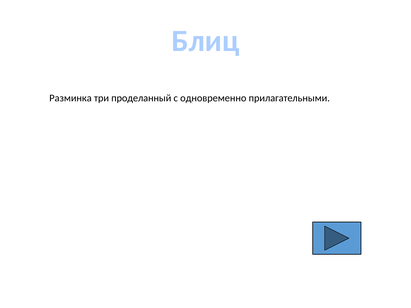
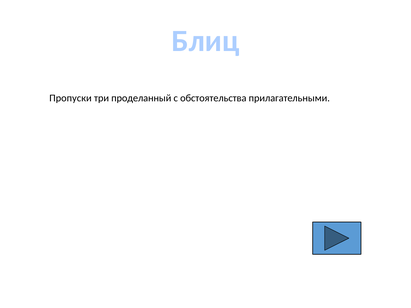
Разминка: Разминка -> Пропуски
одновременно: одновременно -> обстоятельства
